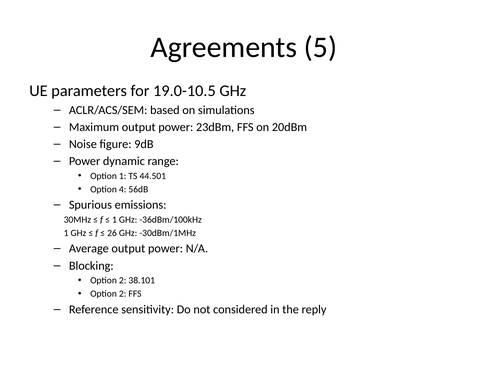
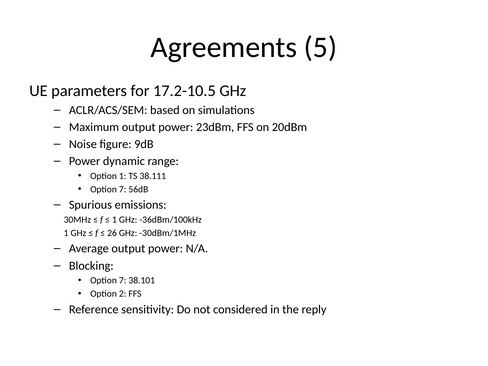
19.0-10.5: 19.0-10.5 -> 17.2-10.5
44.501: 44.501 -> 38.111
4 at (123, 189): 4 -> 7
2 at (123, 280): 2 -> 7
